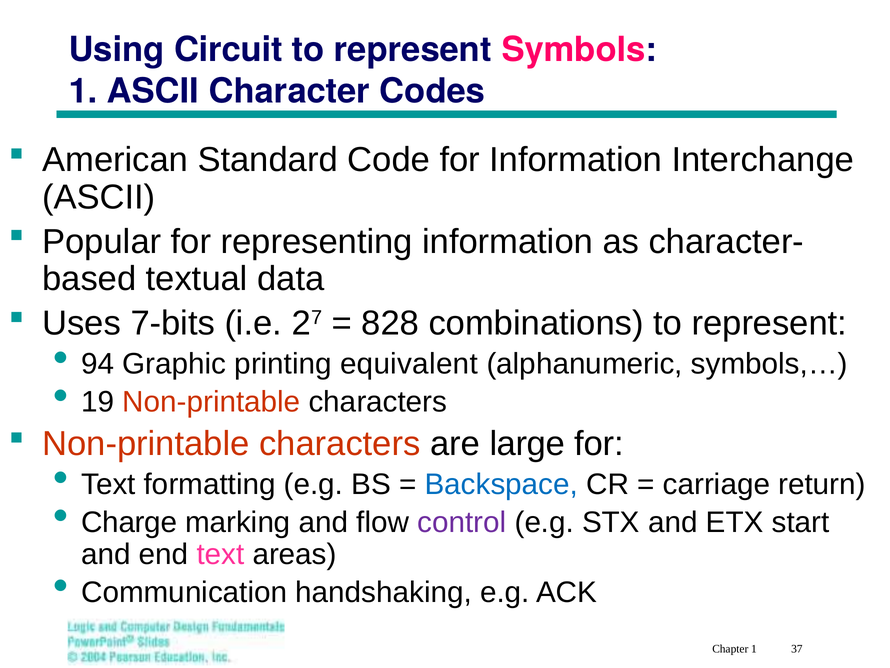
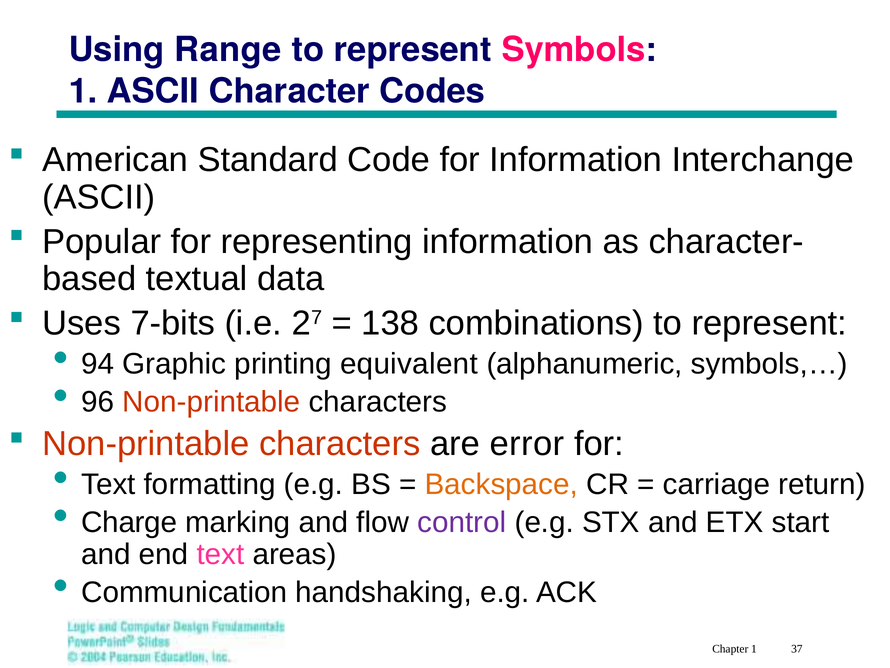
Circuit: Circuit -> Range
828: 828 -> 138
19: 19 -> 96
large: large -> error
Backspace colour: blue -> orange
